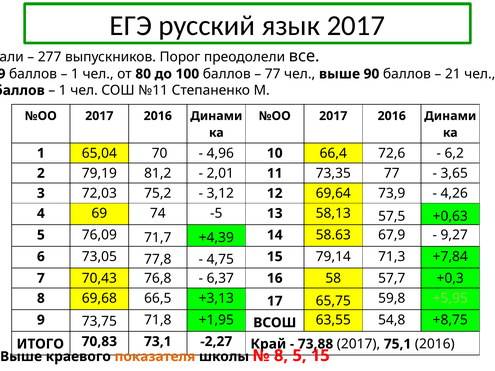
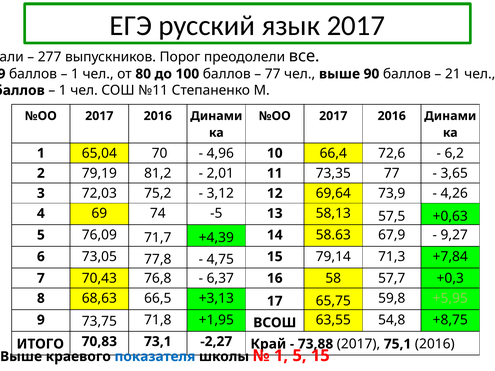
69,68: 69,68 -> 68,63
показателя colour: orange -> blue
8 at (281, 356): 8 -> 1
